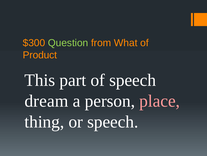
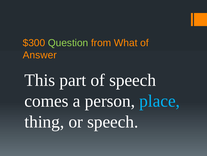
Product: Product -> Answer
dream: dream -> comes
place colour: pink -> light blue
